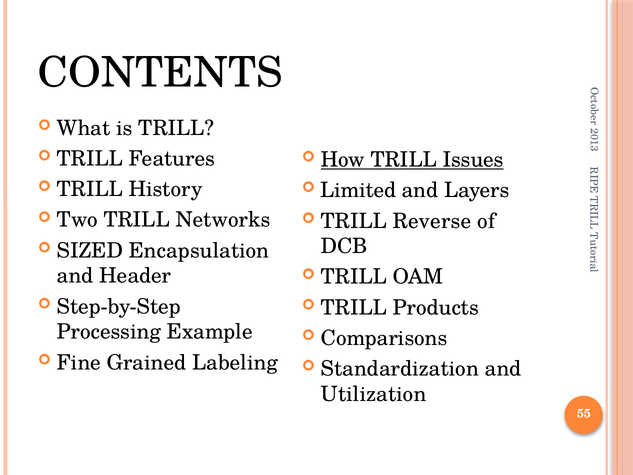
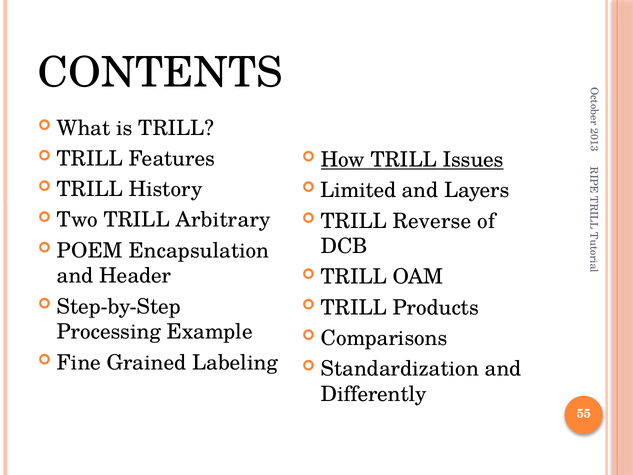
Networks: Networks -> Arbitrary
SIZED: SIZED -> POEM
Utilization: Utilization -> Differently
